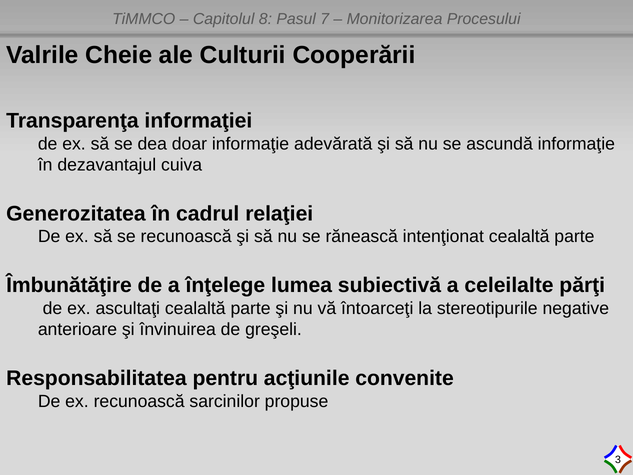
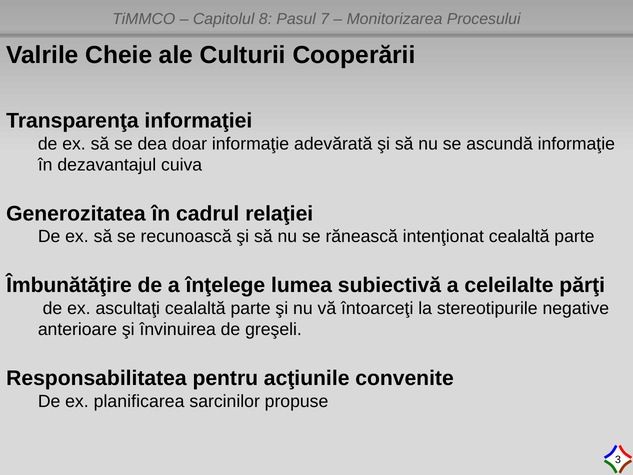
ex recunoască: recunoască -> planificarea
